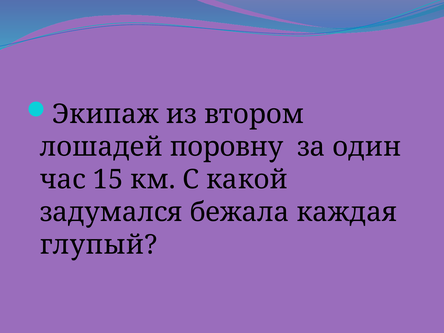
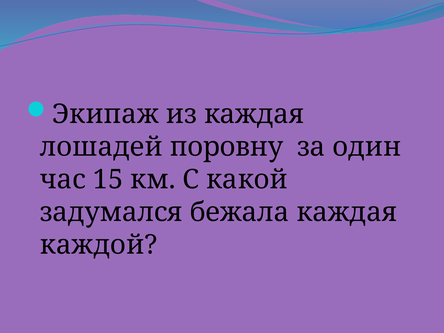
из втором: втором -> каждая
глупый: глупый -> каждой
